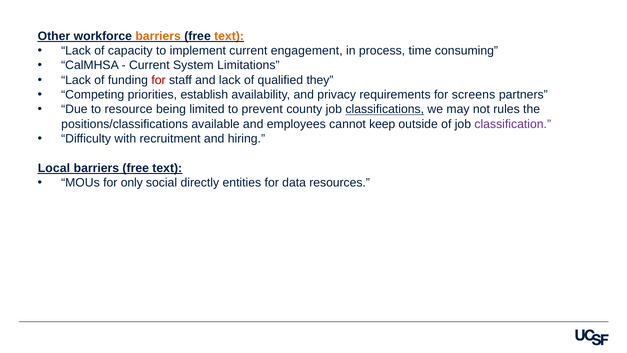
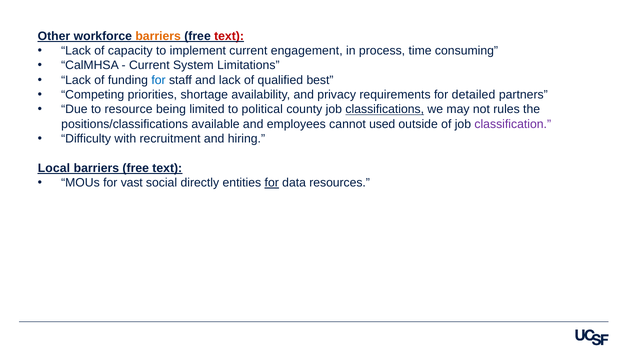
text at (229, 36) colour: orange -> red
for at (158, 80) colour: red -> blue
they: they -> best
establish: establish -> shortage
screens: screens -> detailed
prevent: prevent -> political
keep: keep -> used
only: only -> vast
for at (272, 183) underline: none -> present
